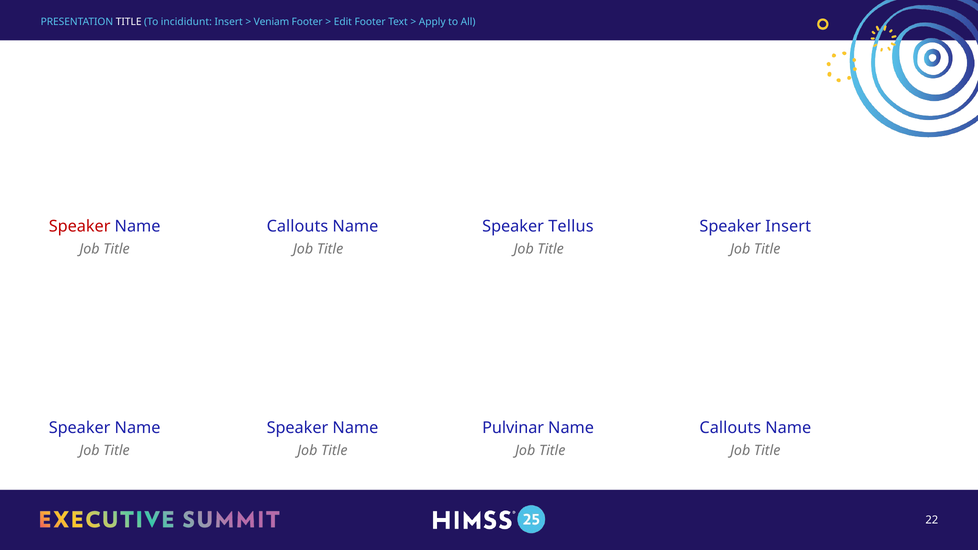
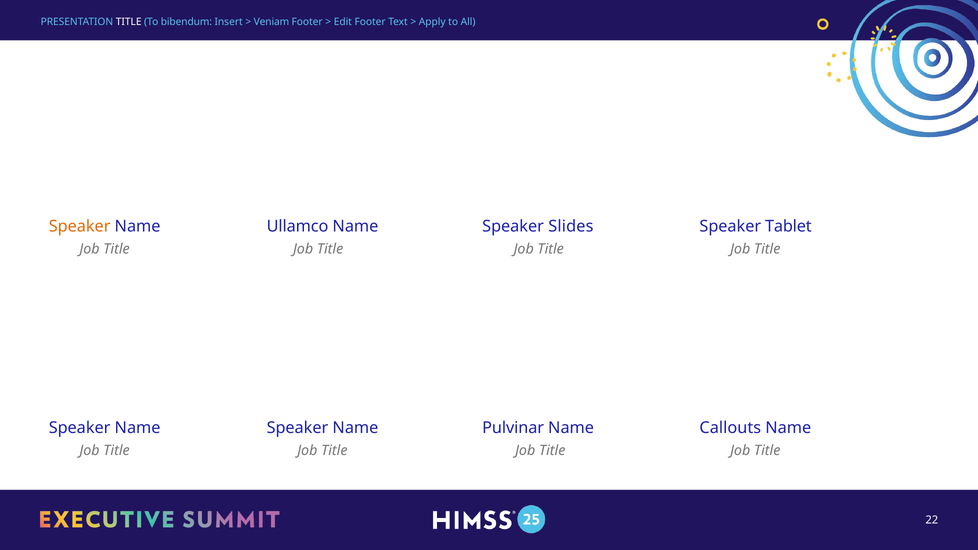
incididunt: incididunt -> bibendum
Speaker at (80, 227) colour: red -> orange
Callouts at (297, 227): Callouts -> Ullamco
Tellus: Tellus -> Slides
Speaker Insert: Insert -> Tablet
